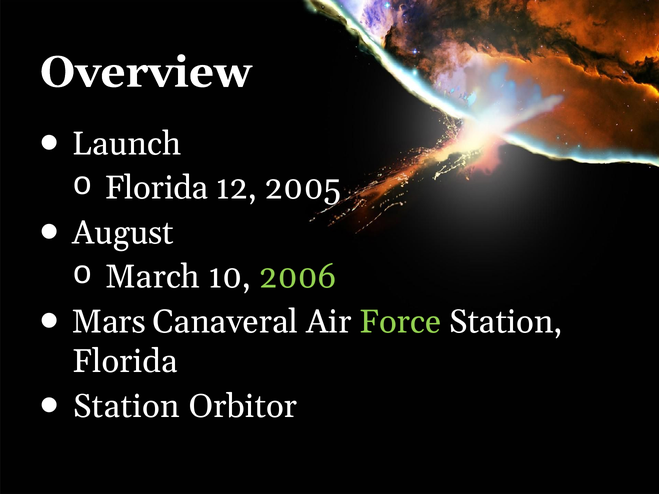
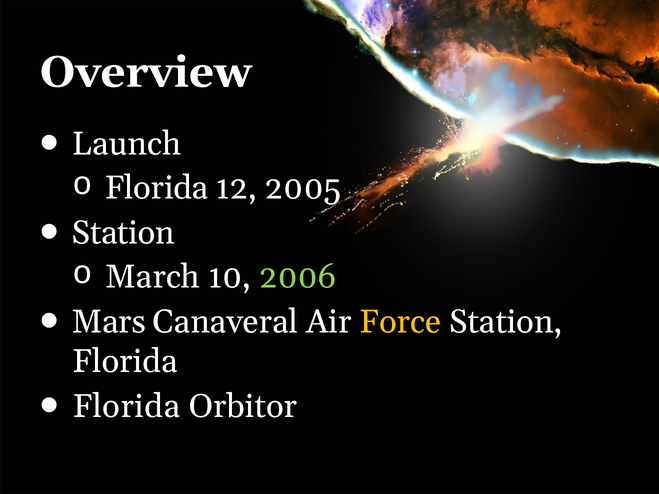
August at (123, 233): August -> Station
Force colour: light green -> yellow
Station at (126, 407): Station -> Florida
